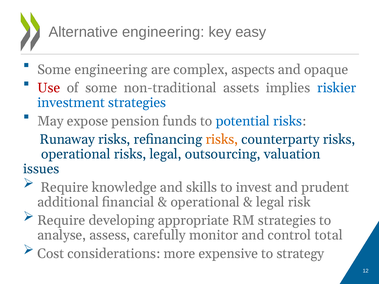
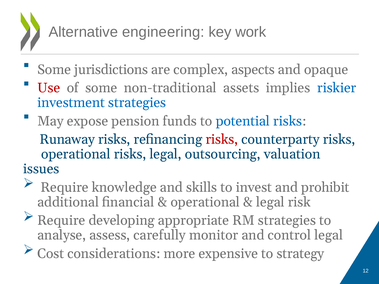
easy: easy -> work
Some engineering: engineering -> jurisdictions
risks at (222, 140) colour: orange -> red
prudent: prudent -> prohibit
control total: total -> legal
